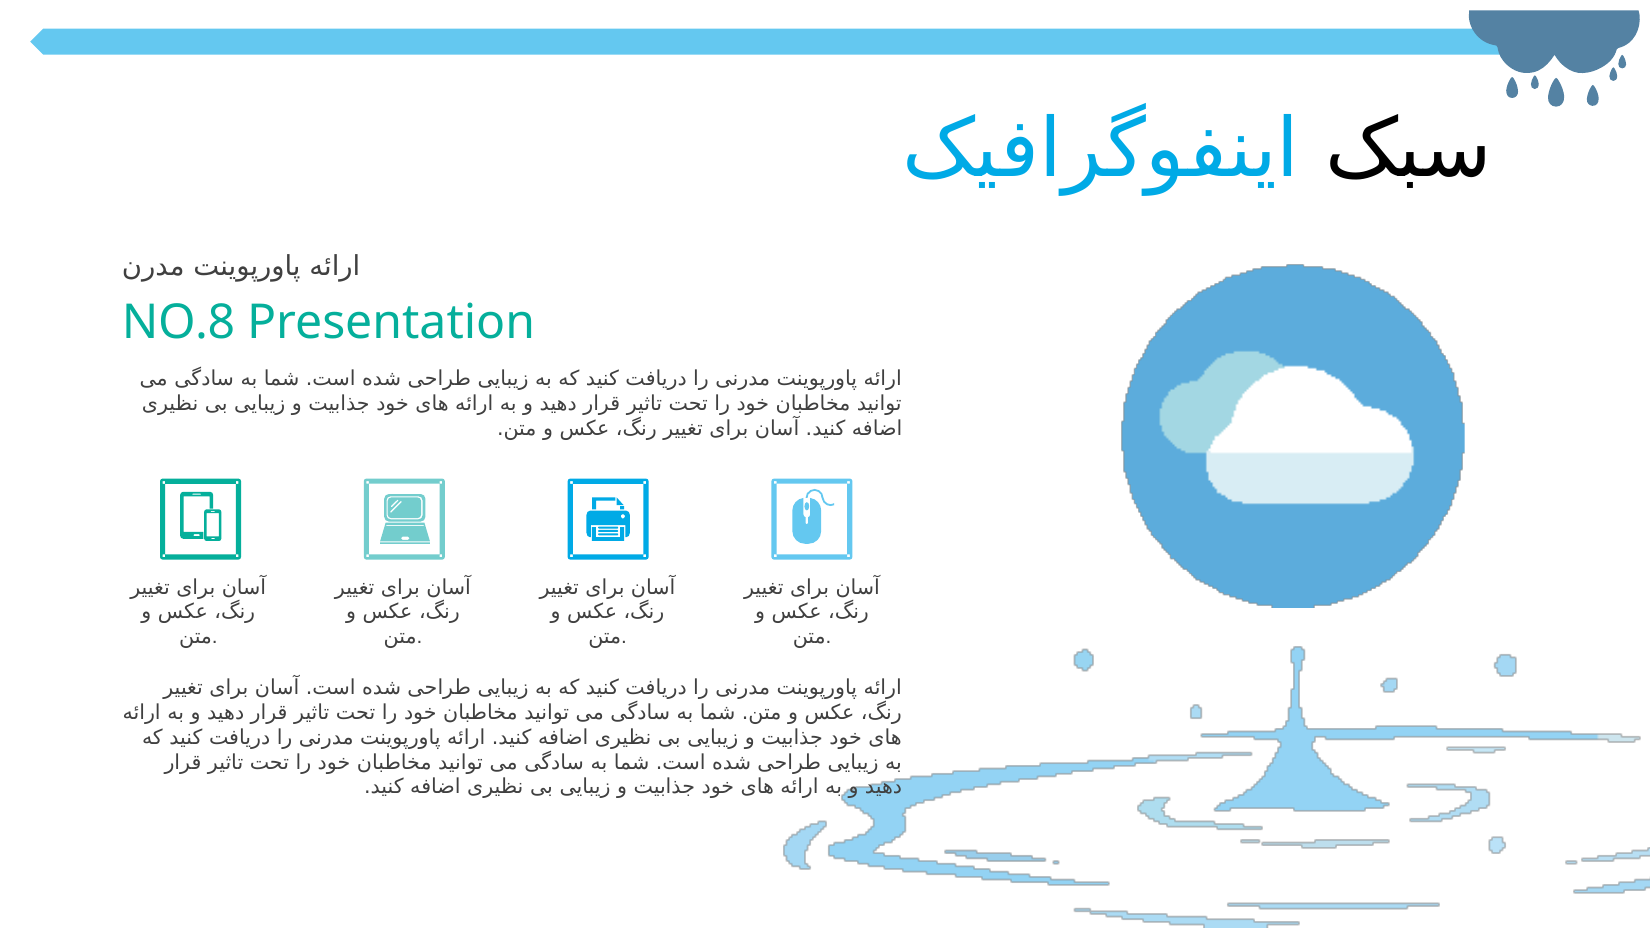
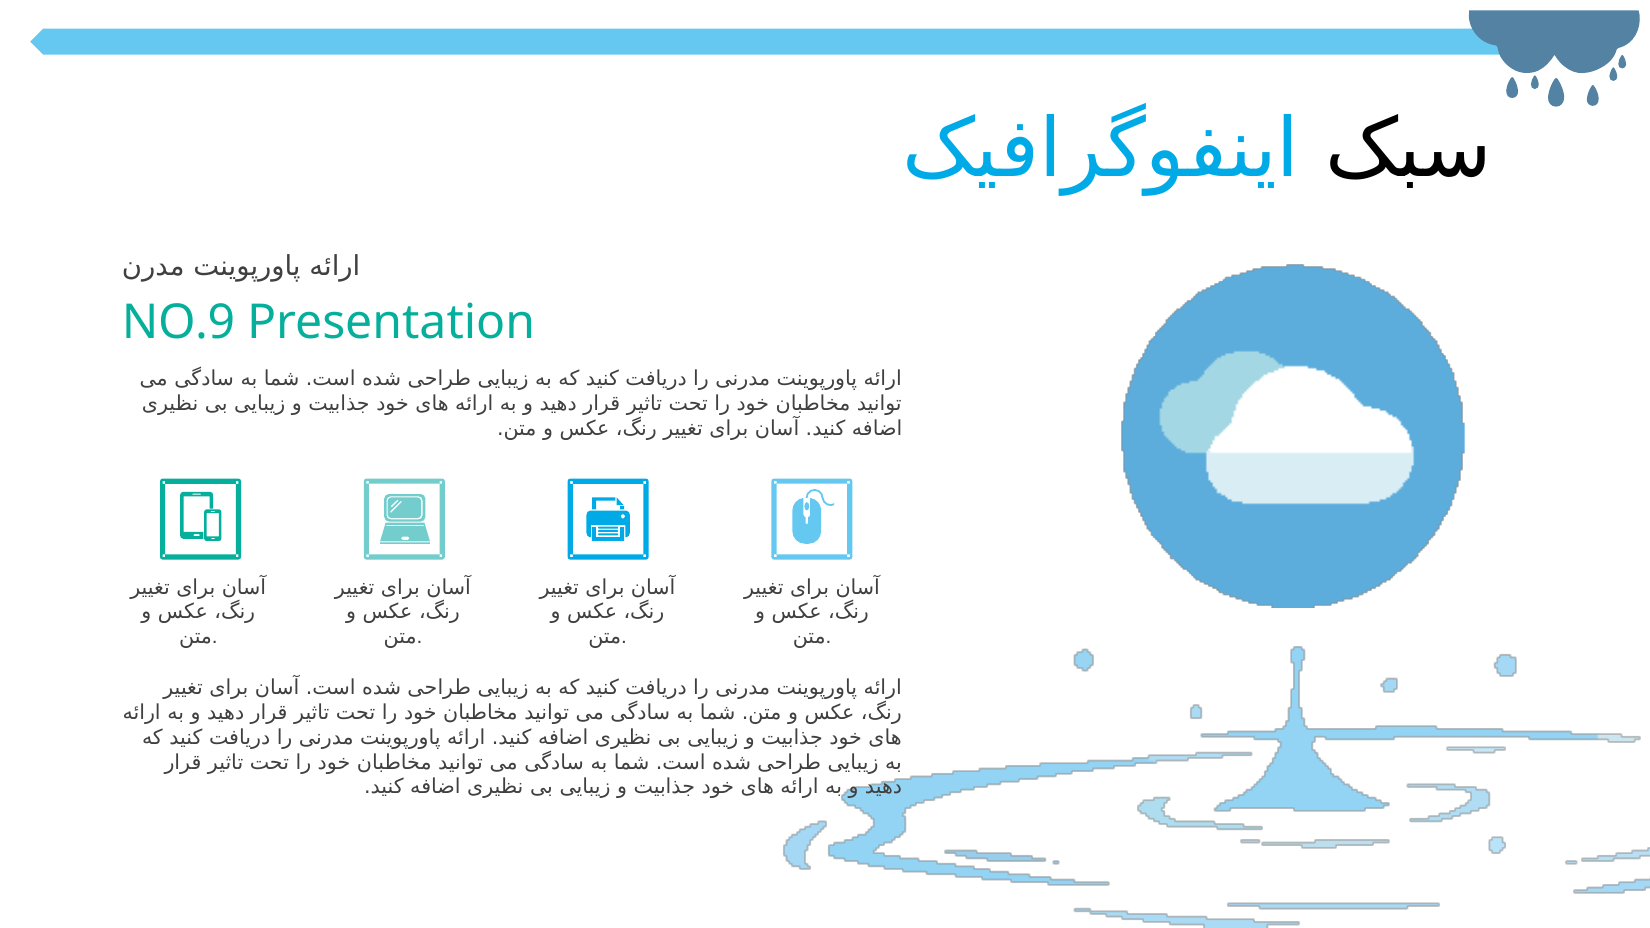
NO.8: NO.8 -> NO.9
